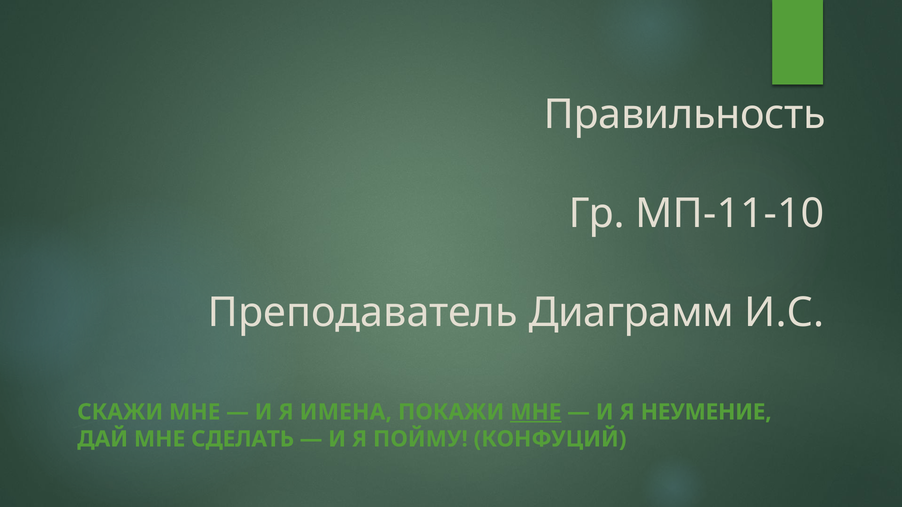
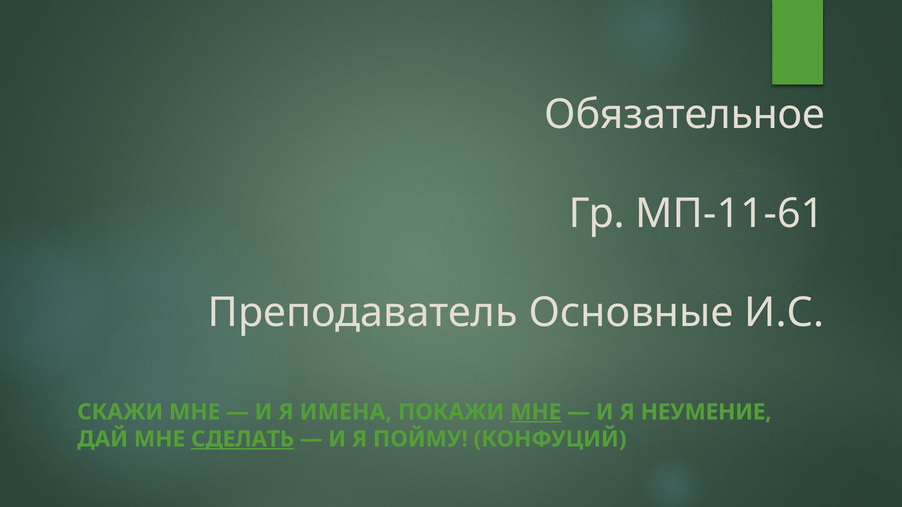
Правильность: Правильность -> Обязательное
МП-11-10: МП-11-10 -> МП-11-61
Диаграмм: Диаграмм -> Основные
СДЕЛАТЬ underline: none -> present
